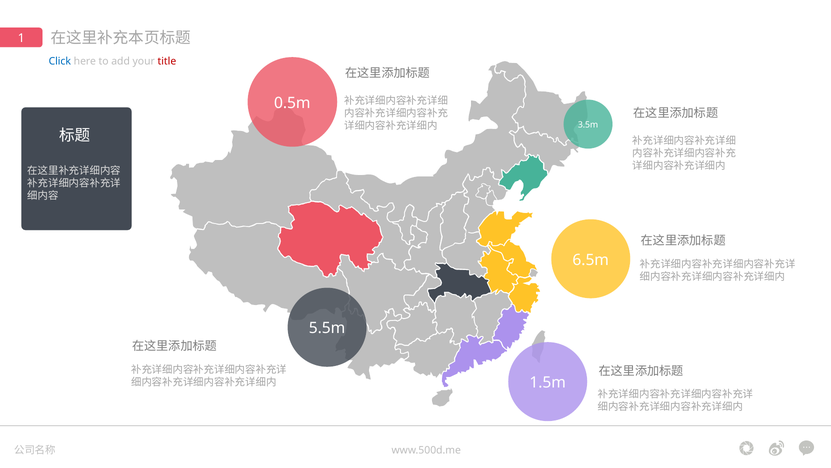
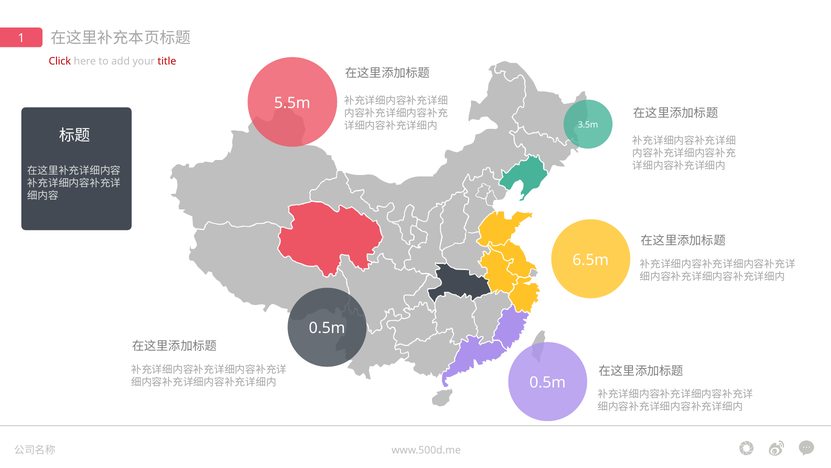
Click colour: blue -> red
0.5m: 0.5m -> 5.5m
5.5m at (327, 328): 5.5m -> 0.5m
1.5m at (548, 382): 1.5m -> 0.5m
